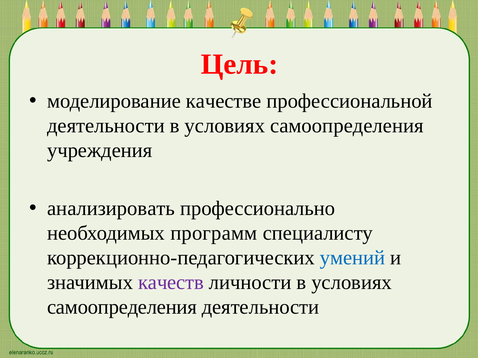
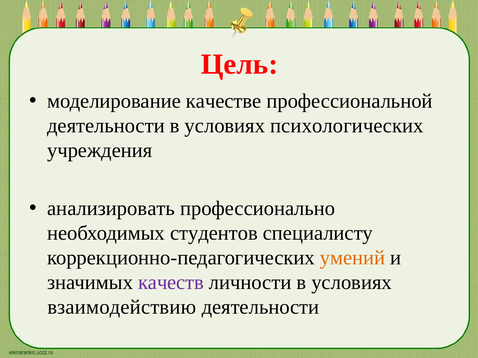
деятельности в условиях самоопределения: самоопределения -> психологических
программ: программ -> студентов
умений colour: blue -> orange
самоопределения at (122, 308): самоопределения -> взаимодействию
